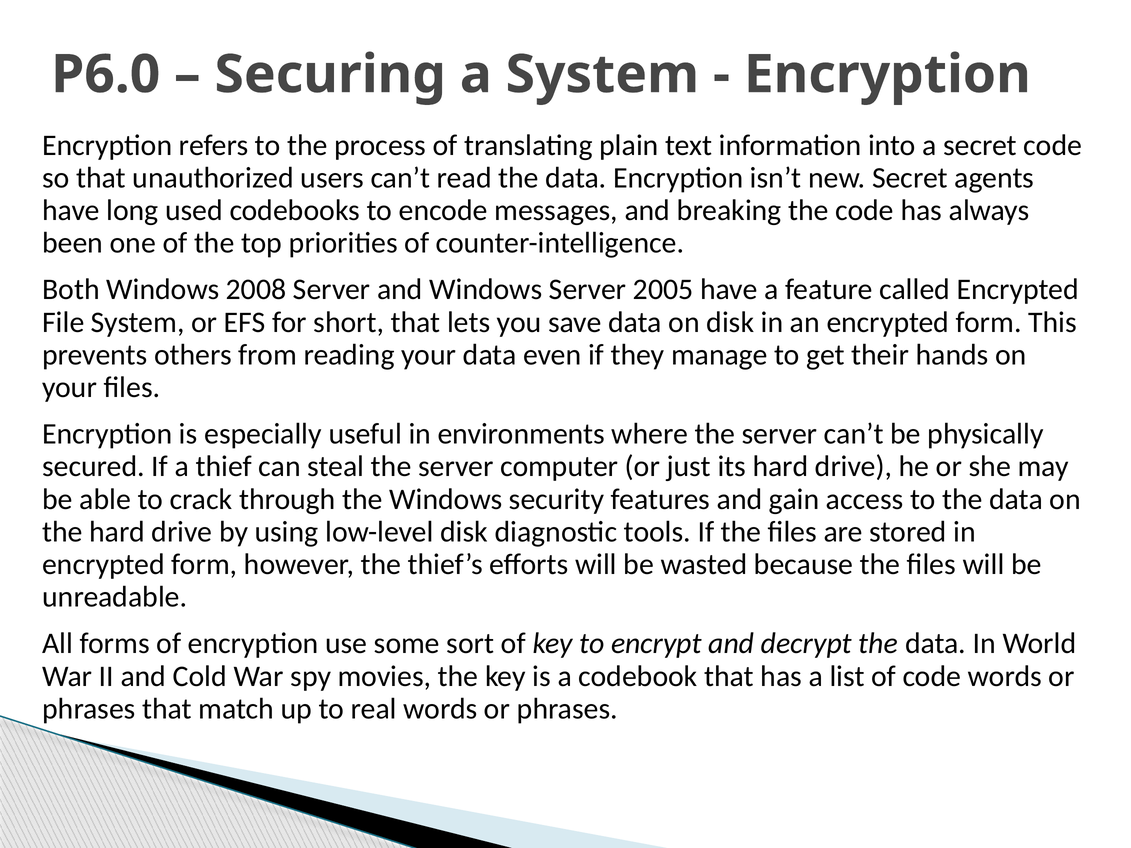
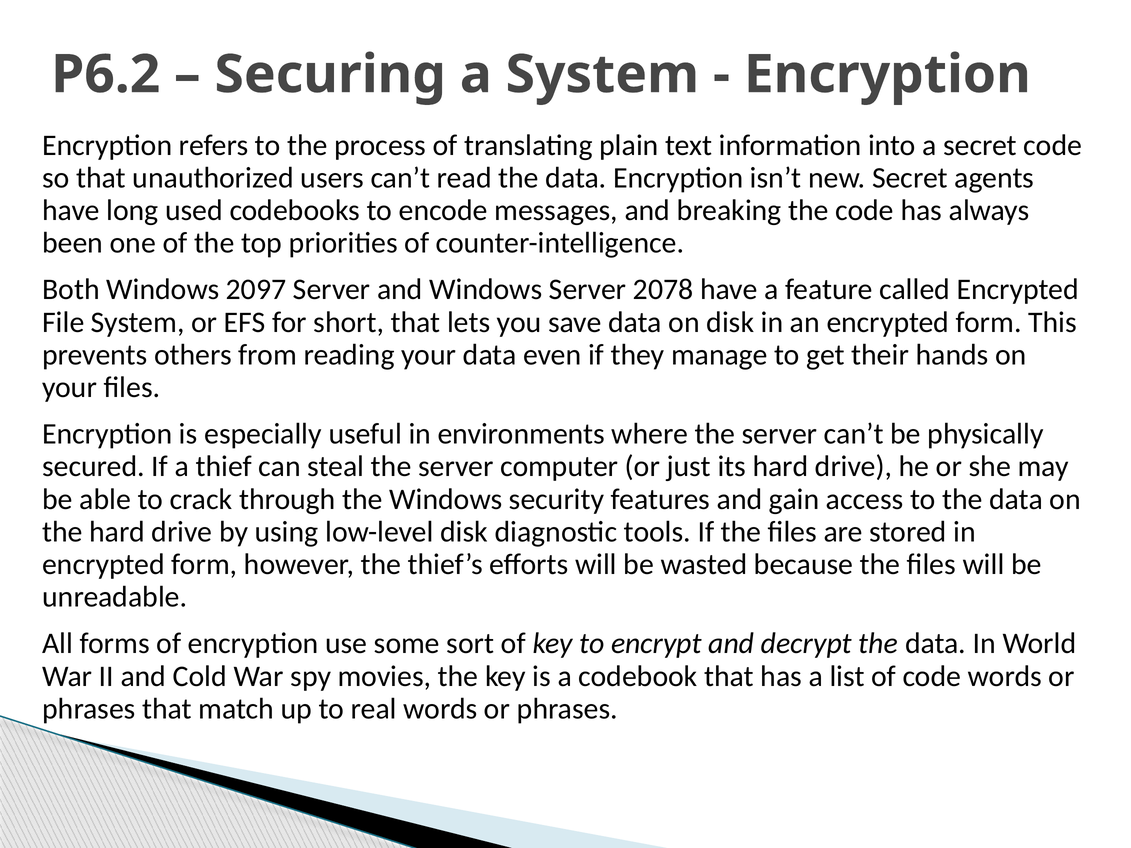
P6.0: P6.0 -> P6.2
2008: 2008 -> 2097
2005: 2005 -> 2078
